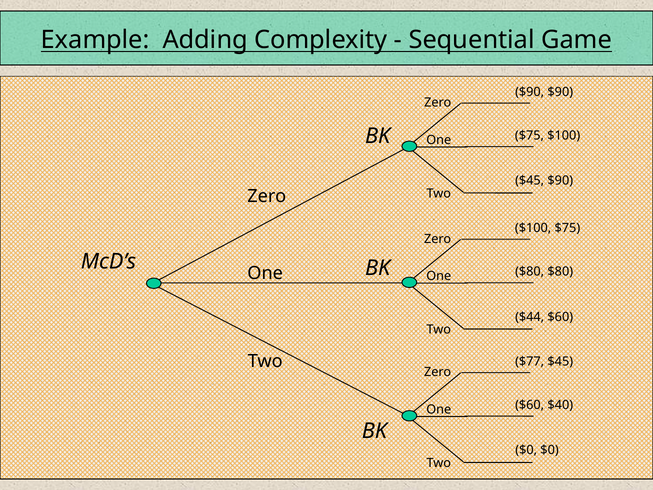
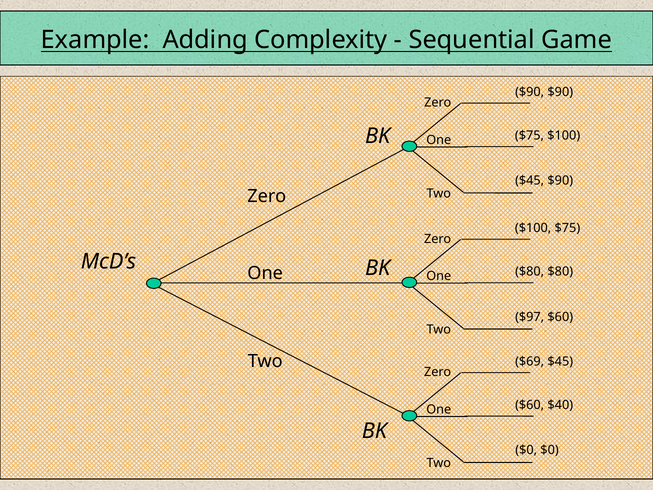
$44: $44 -> $97
$77: $77 -> $69
